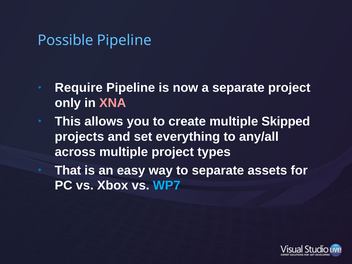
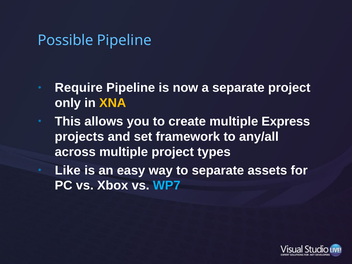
XNA colour: pink -> yellow
Skipped: Skipped -> Express
everything: everything -> framework
That: That -> Like
